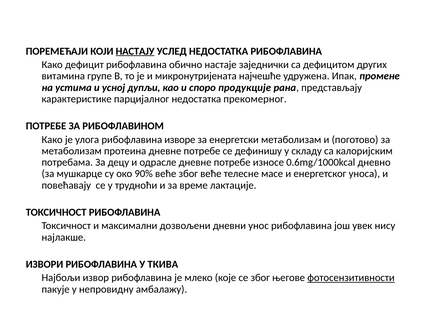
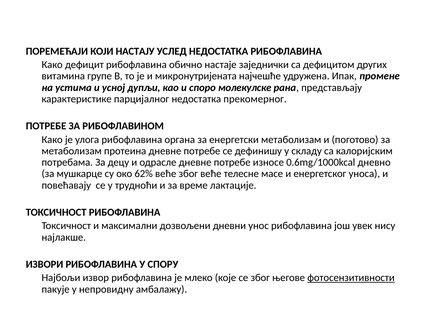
НАСТАЈУ underline: present -> none
продукције: продукције -> молекулске
изворе: изворе -> органа
90%: 90% -> 62%
ТКИВА: ТКИВА -> СПОРУ
